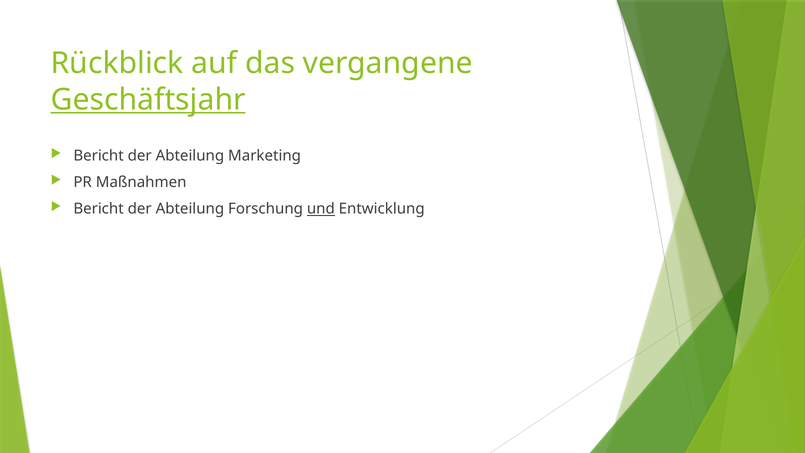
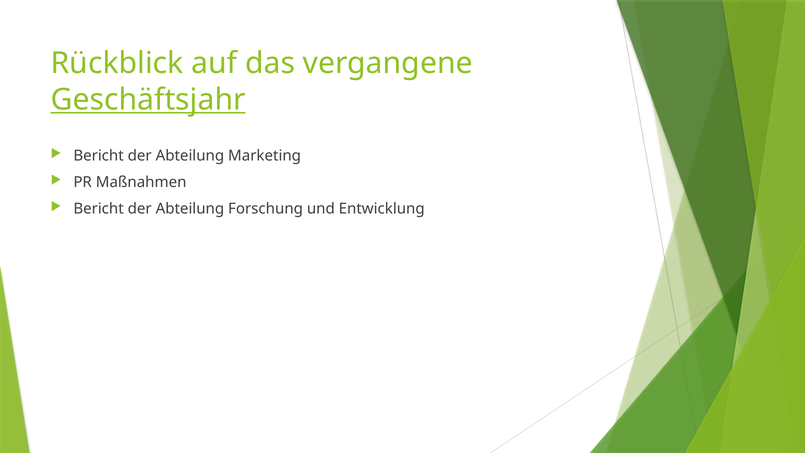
und underline: present -> none
